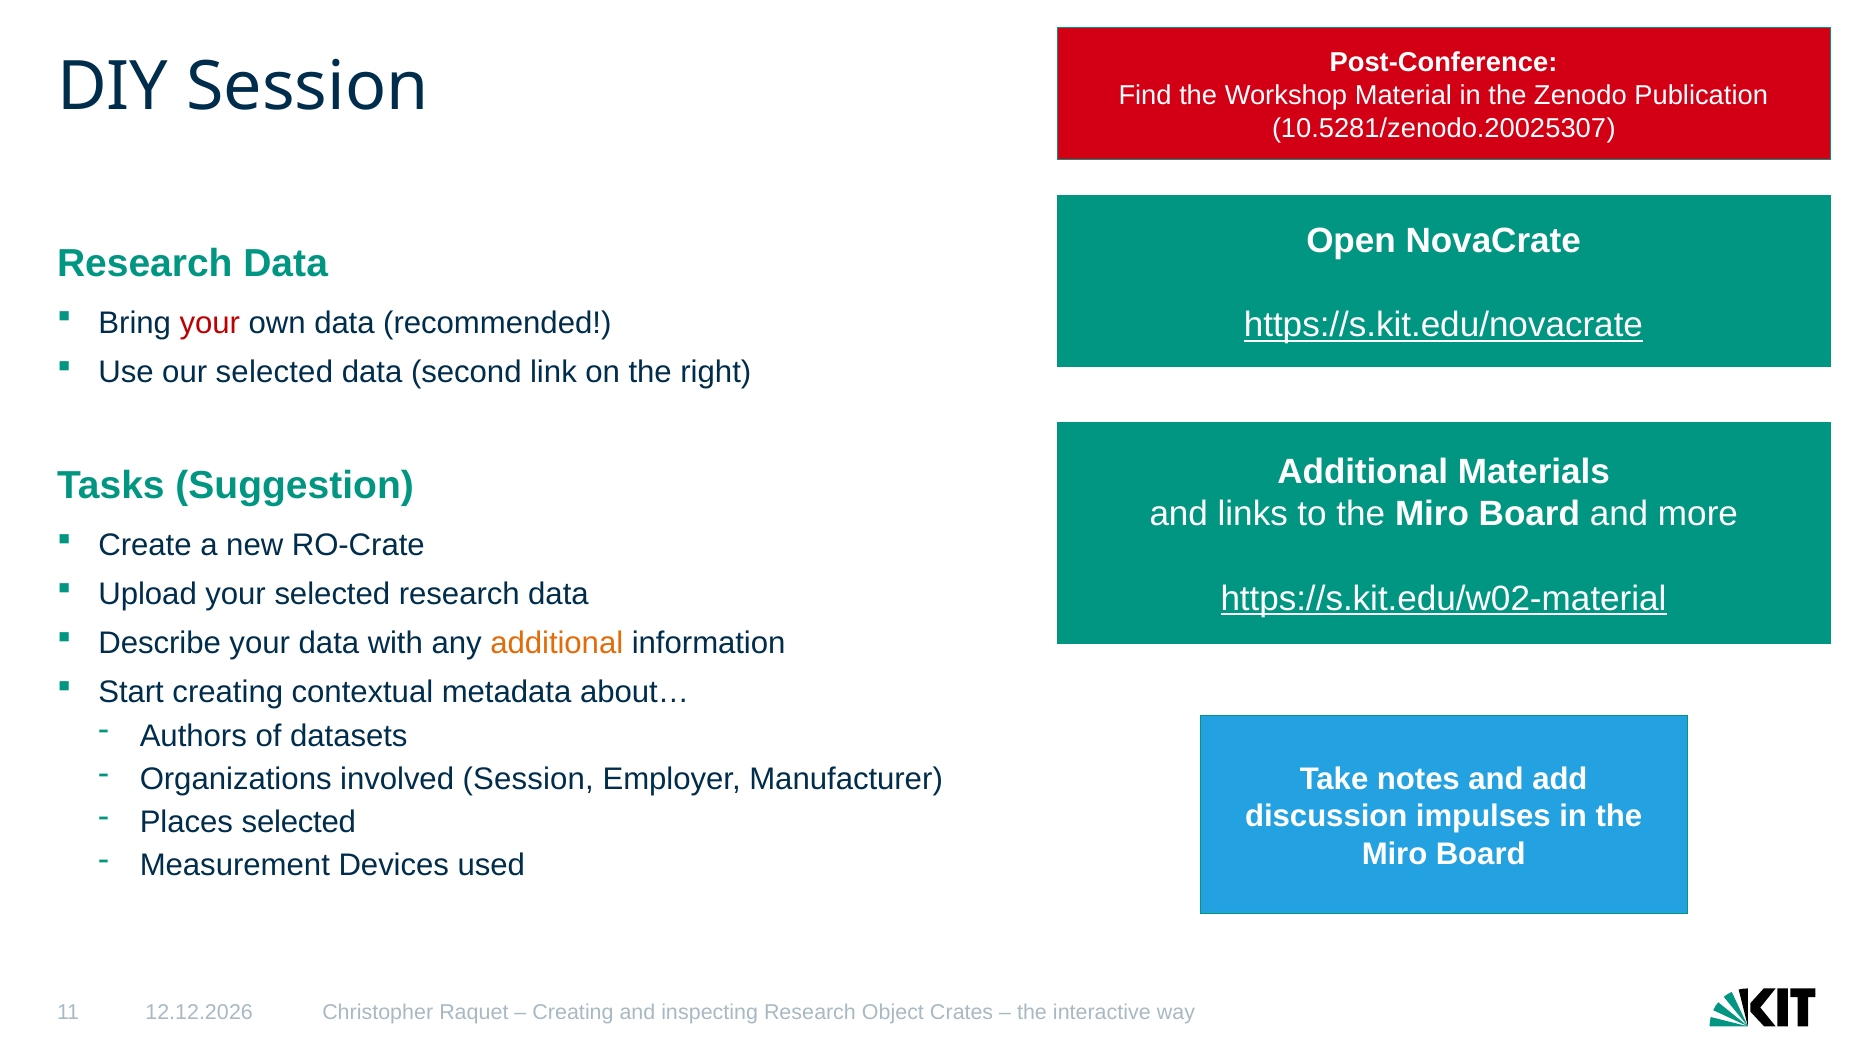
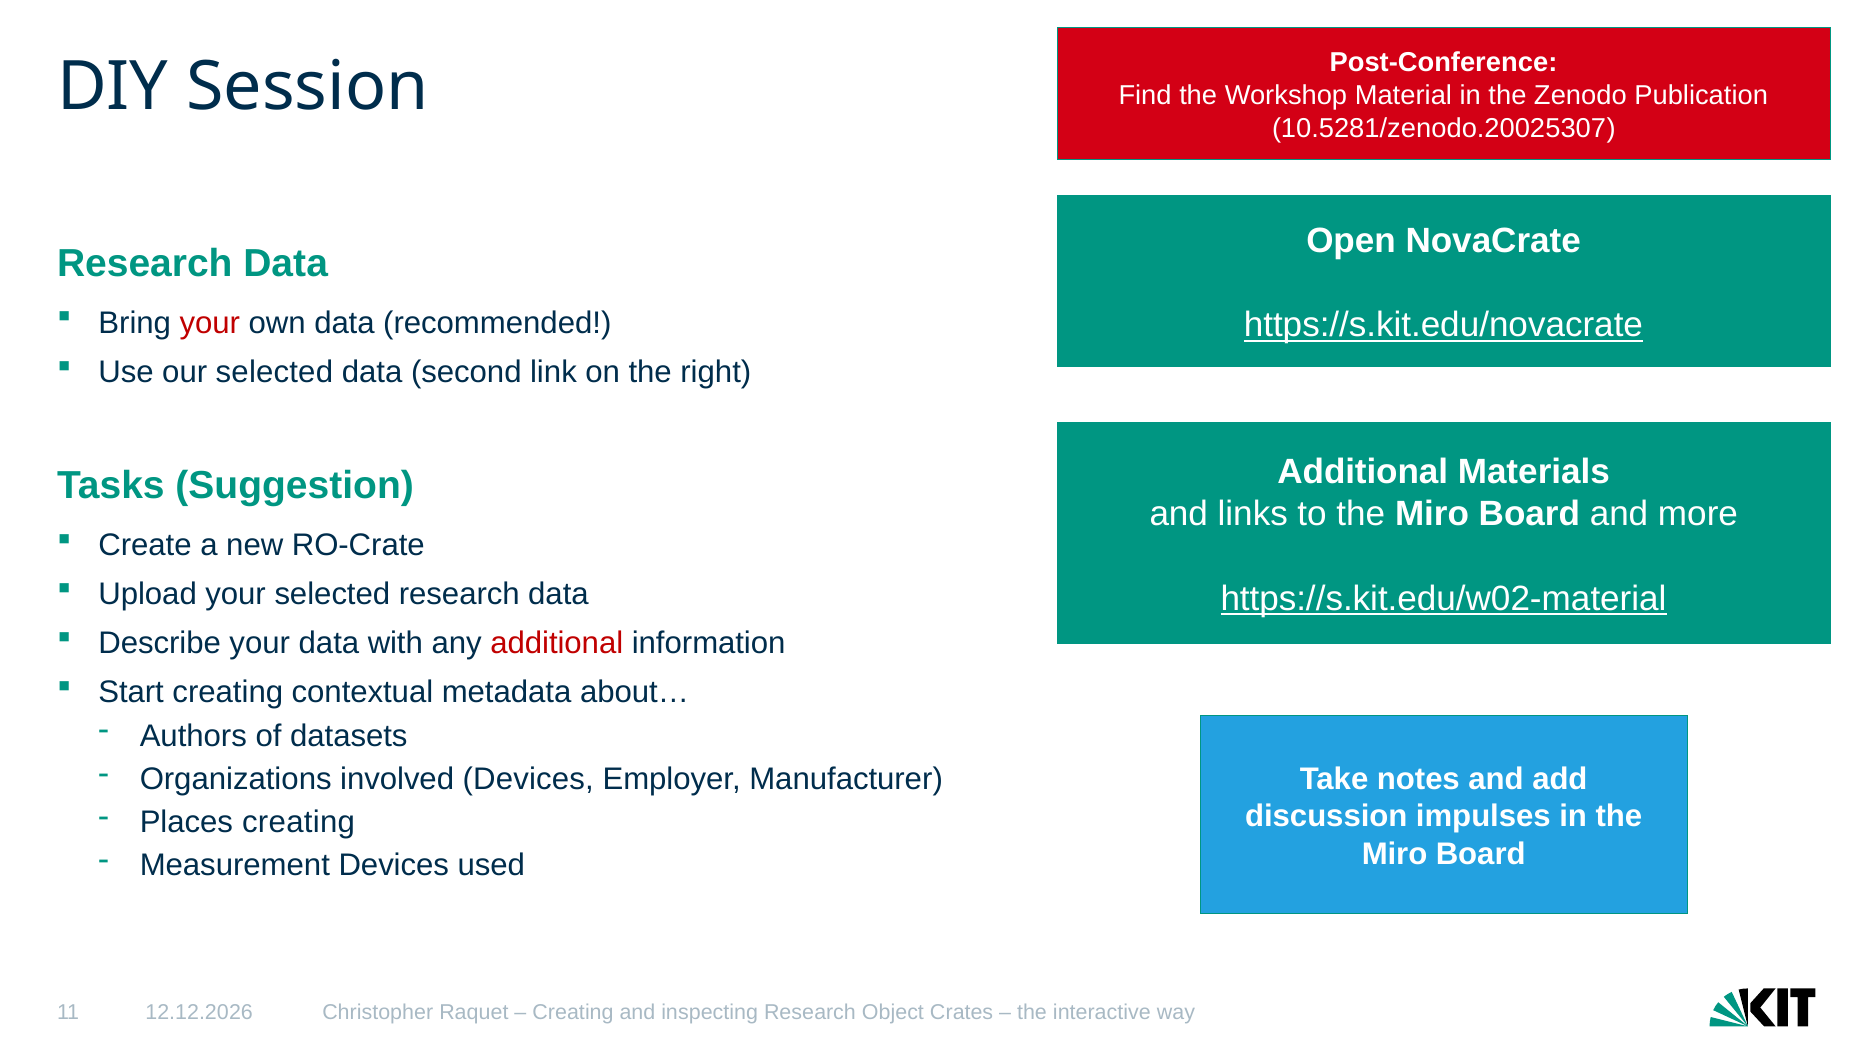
additional at (557, 643) colour: orange -> red
involved Session: Session -> Devices
Places selected: selected -> creating
